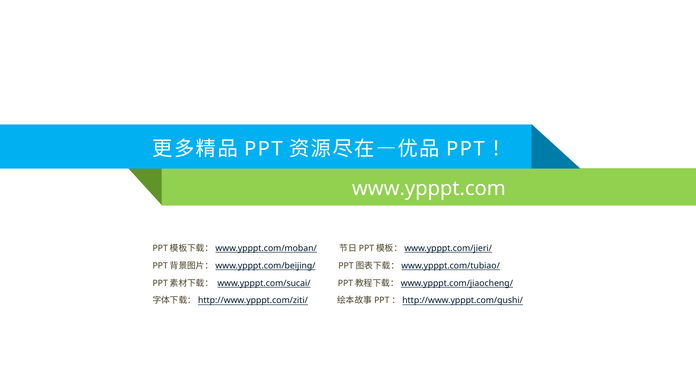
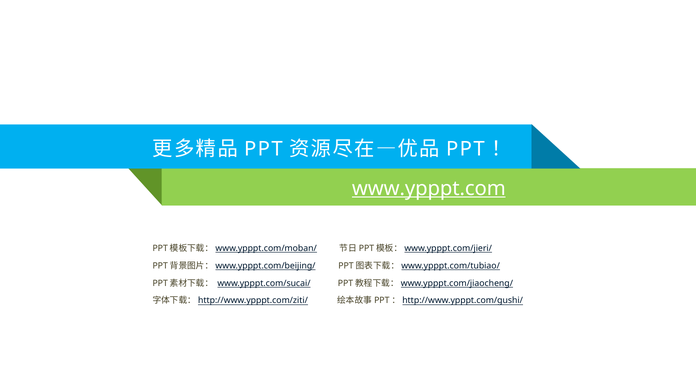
www.ypppt.com underline: none -> present
